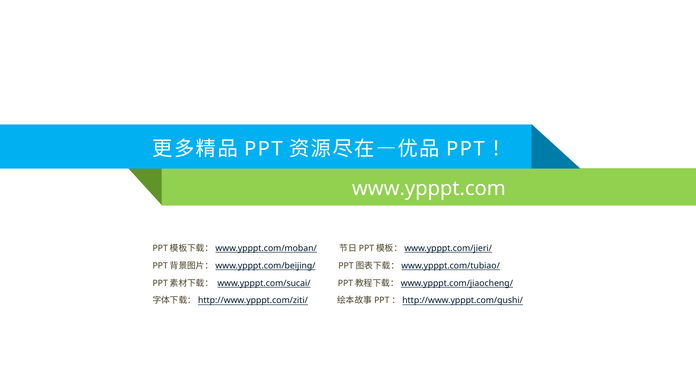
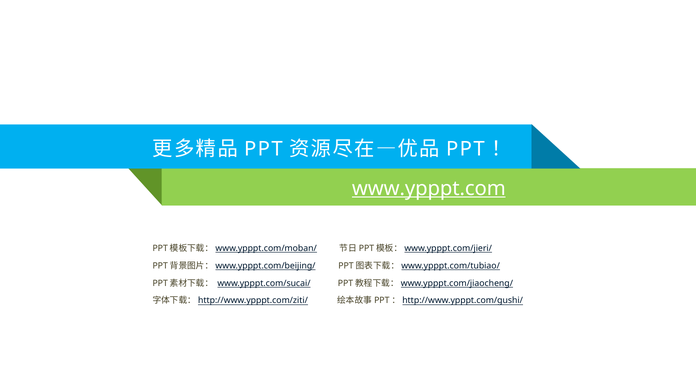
www.ypppt.com underline: none -> present
